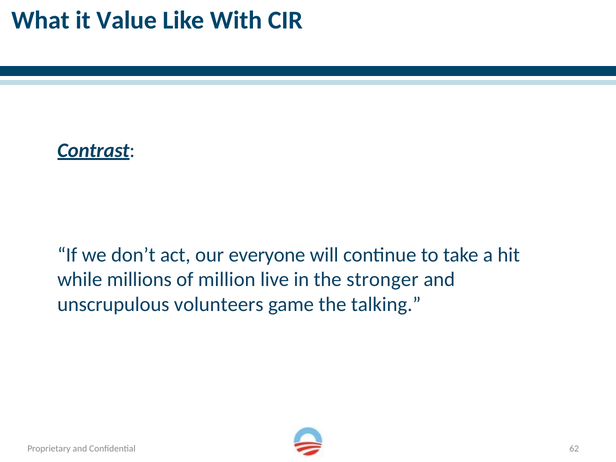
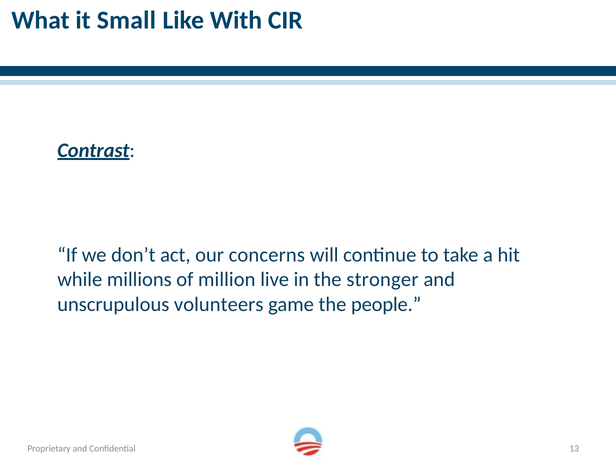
Value: Value -> Small
everyone: everyone -> concerns
talking: talking -> people
62: 62 -> 13
